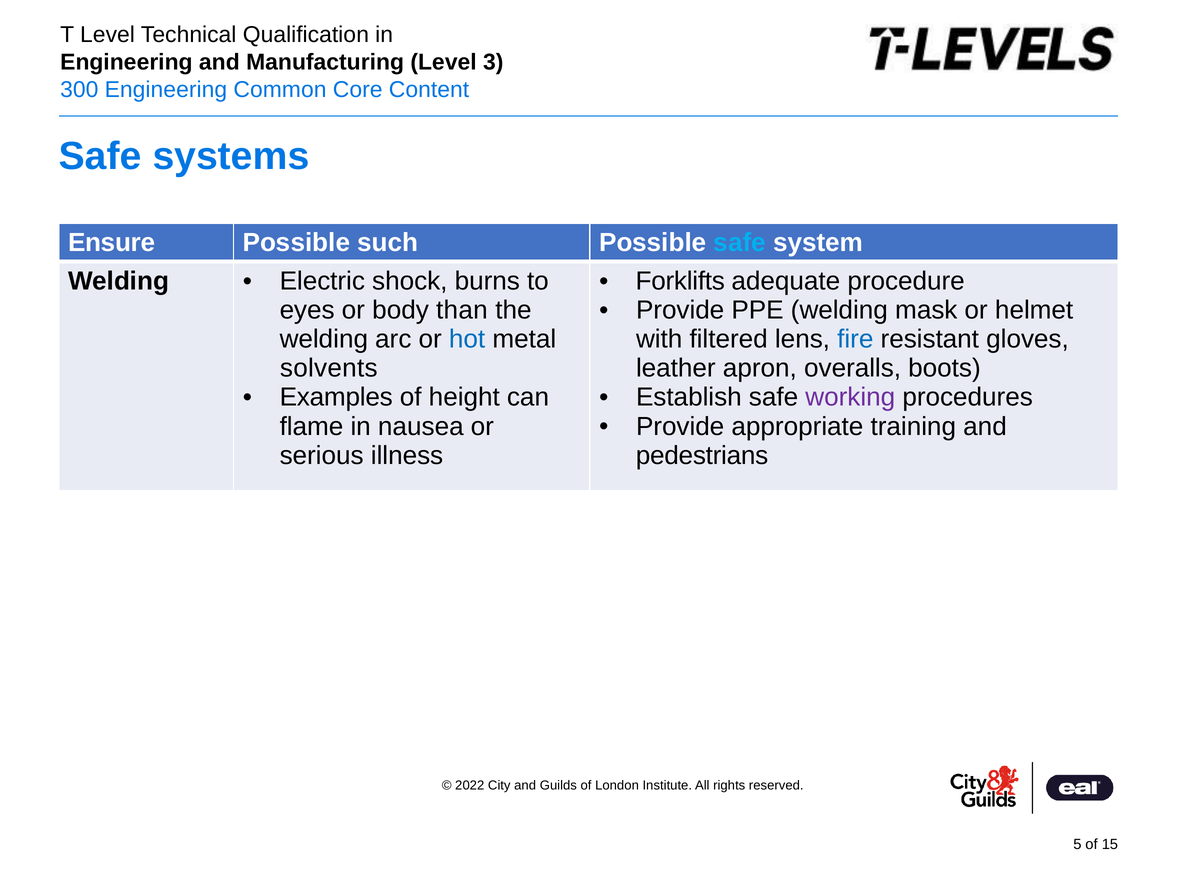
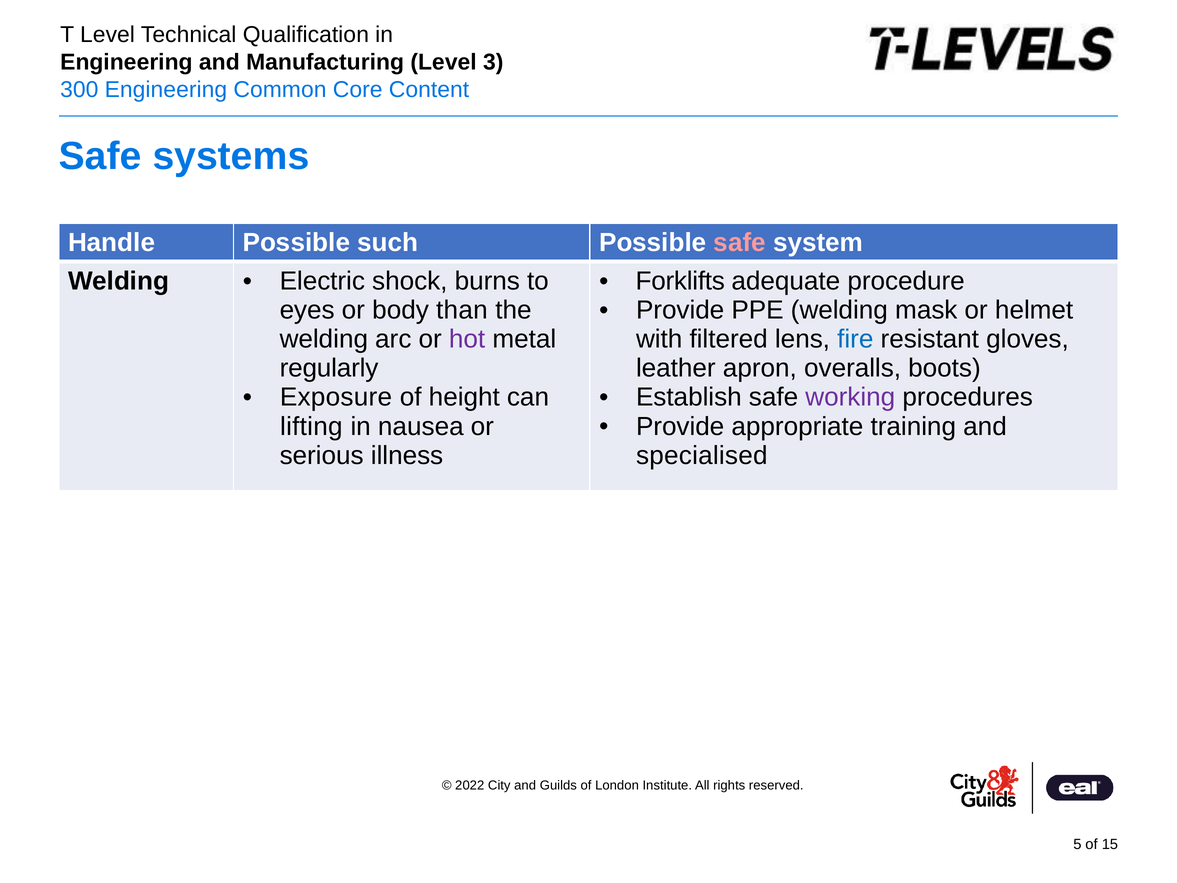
Ensure: Ensure -> Handle
safe at (740, 243) colour: light blue -> pink
hot colour: blue -> purple
solvents: solvents -> regularly
Examples: Examples -> Exposure
flame: flame -> lifting
pedestrians: pedestrians -> specialised
